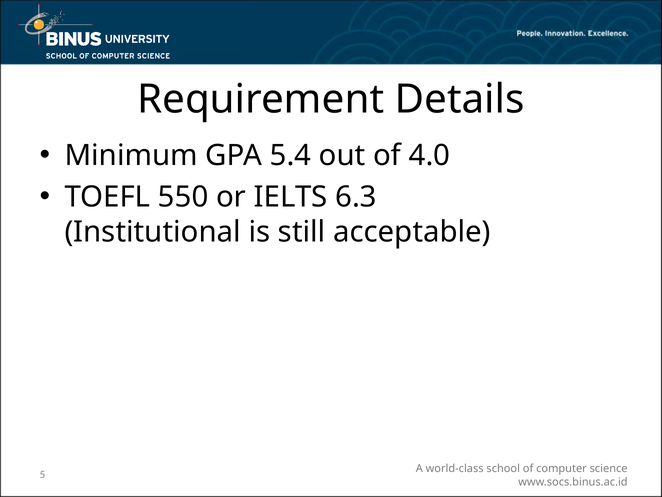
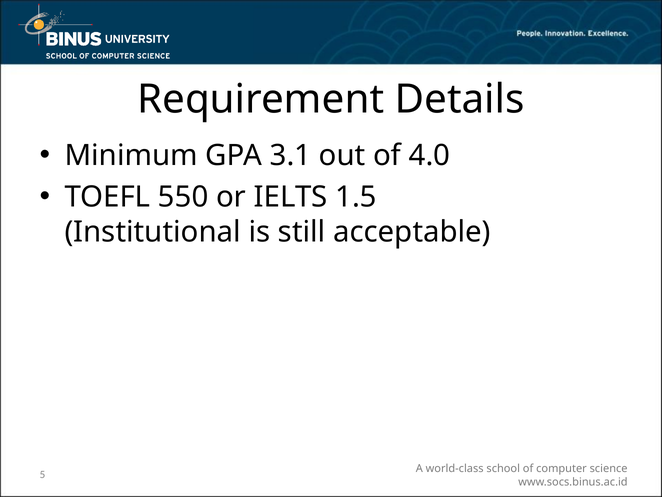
5.4: 5.4 -> 3.1
6.3: 6.3 -> 1.5
